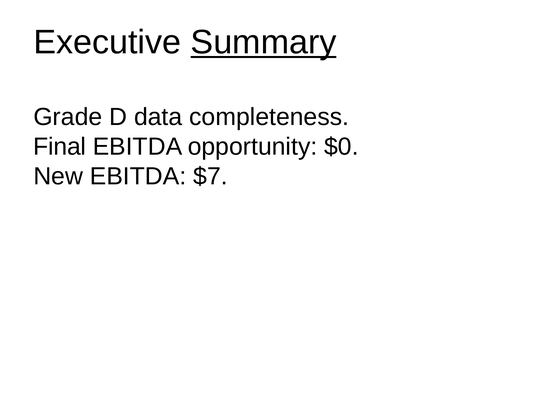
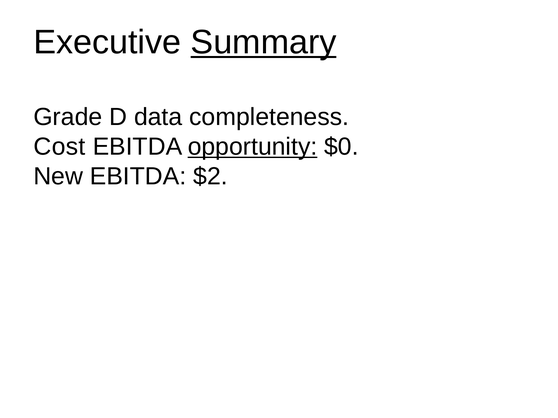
Final: Final -> Cost
opportunity underline: none -> present
$7: $7 -> $2
